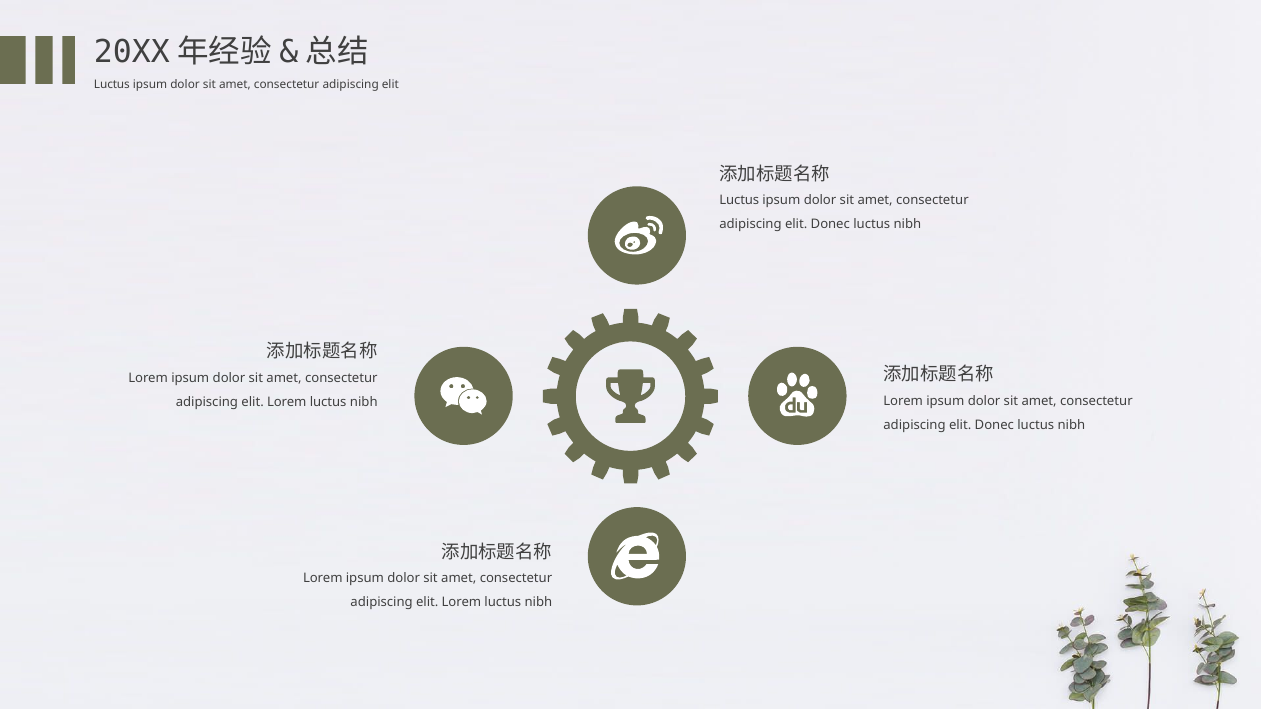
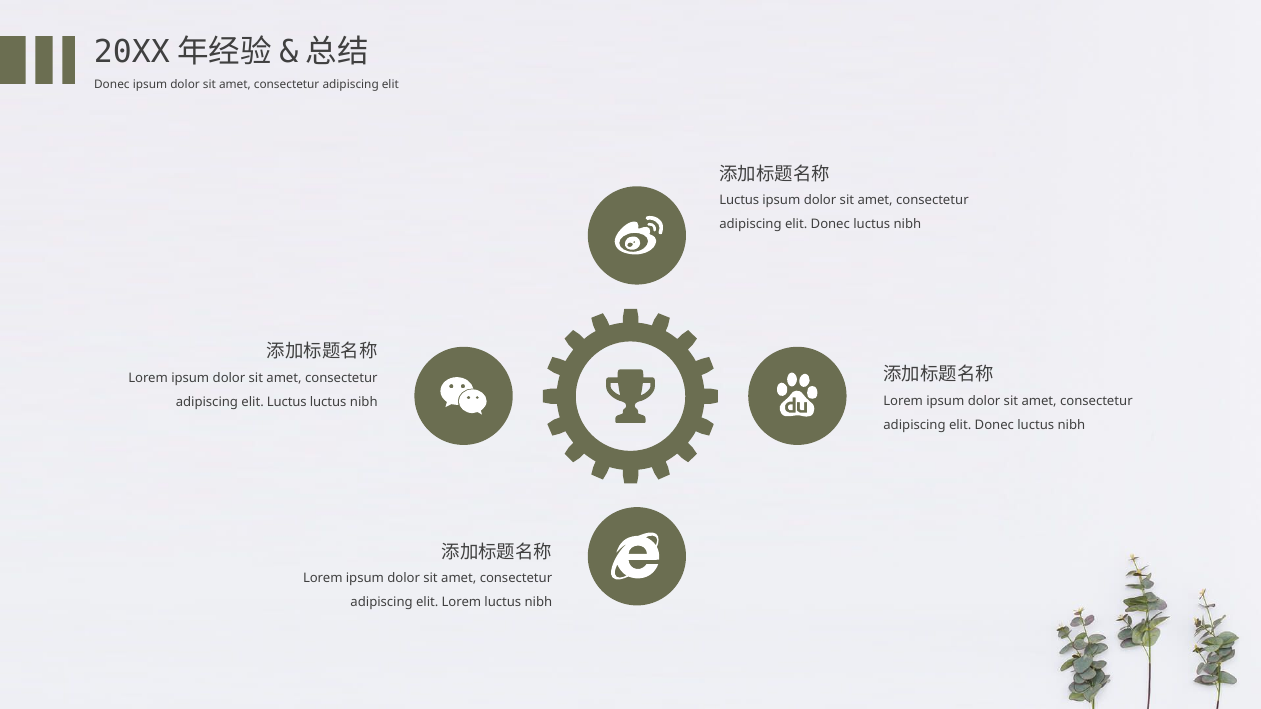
Luctus at (112, 85): Luctus -> Donec
Lorem at (287, 402): Lorem -> Luctus
